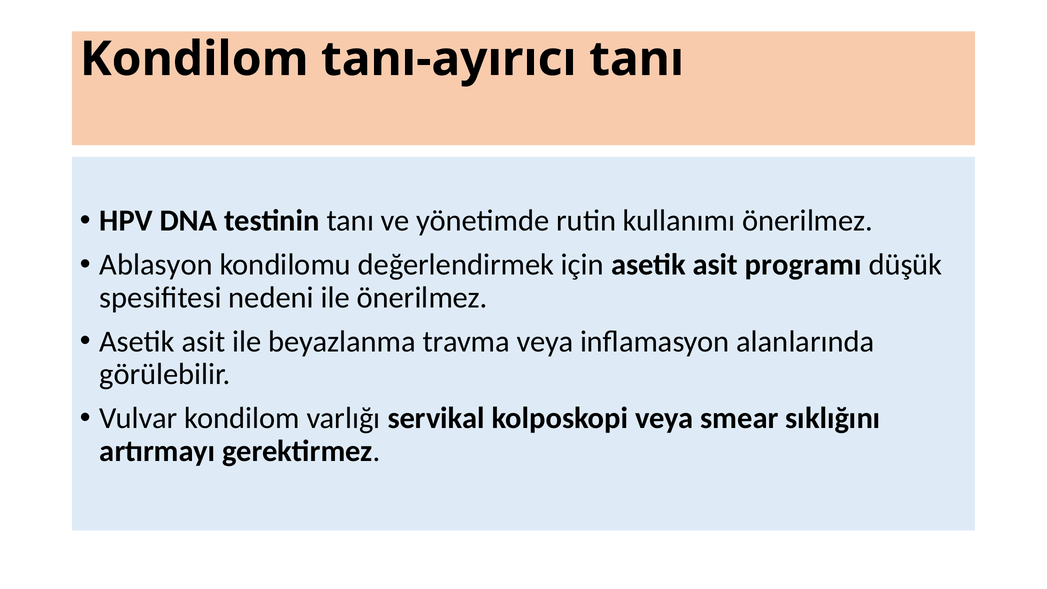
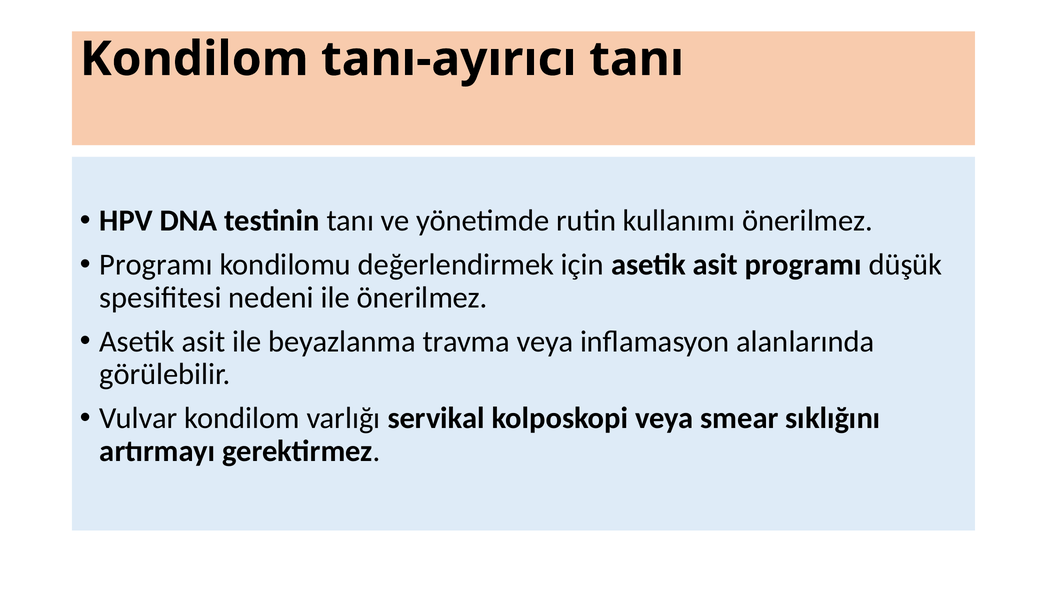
Ablasyon at (156, 265): Ablasyon -> Programı
